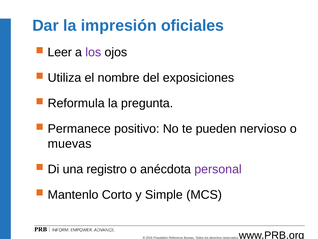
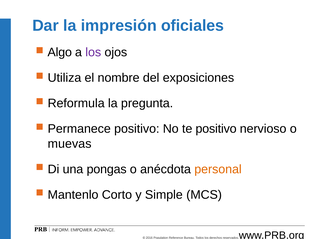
Leer: Leer -> Algo
te pueden: pueden -> positivo
registro: registro -> pongas
personal colour: purple -> orange
